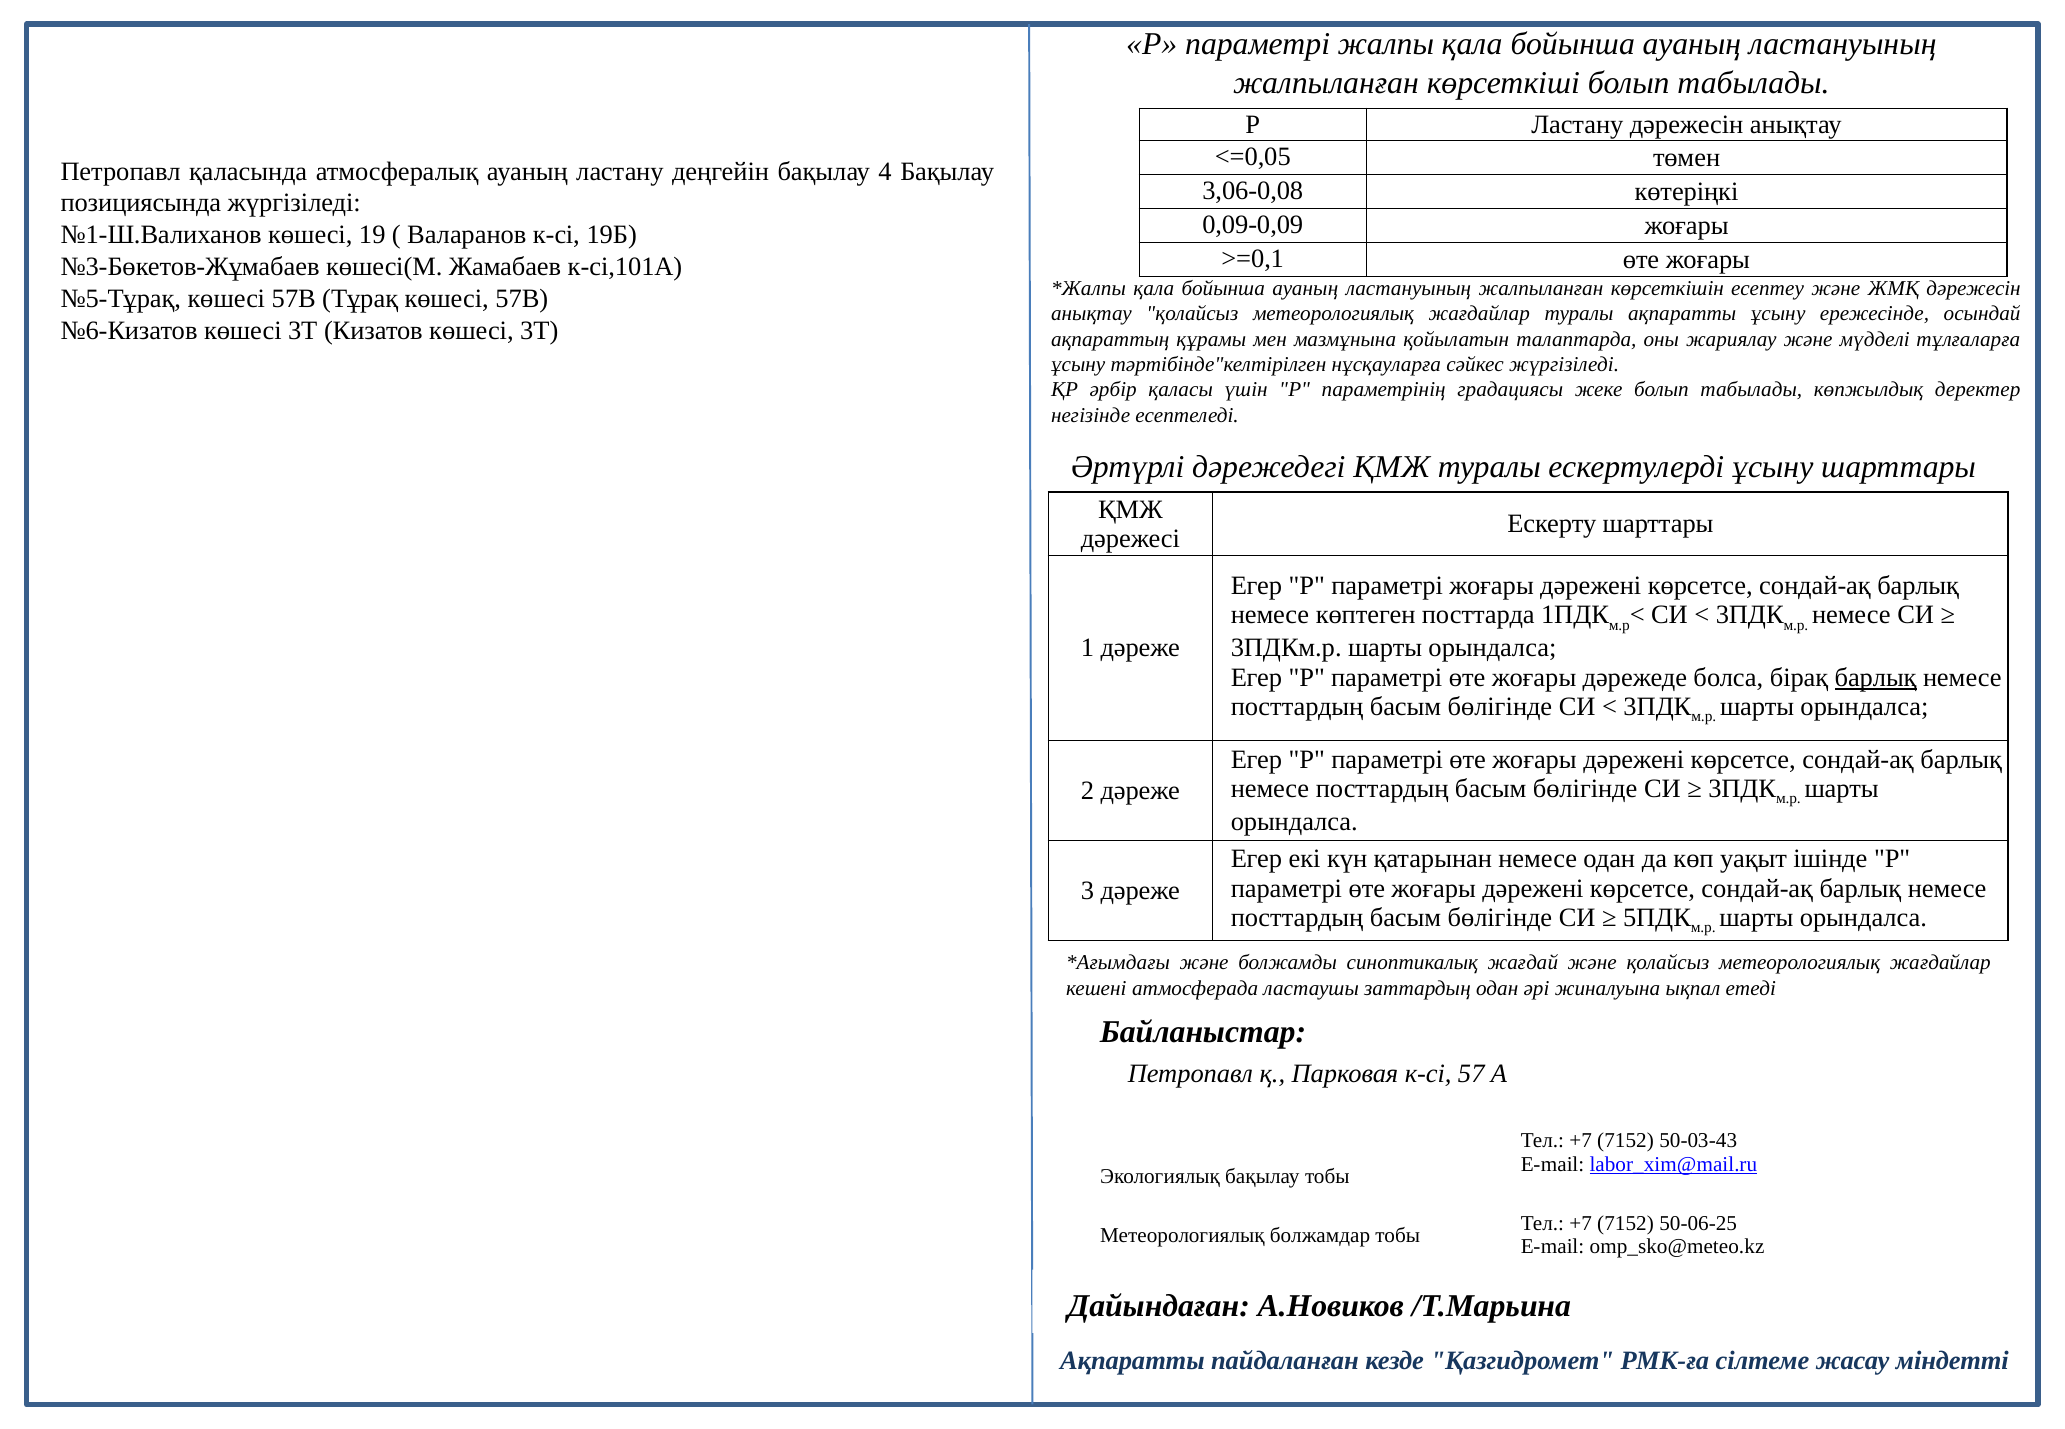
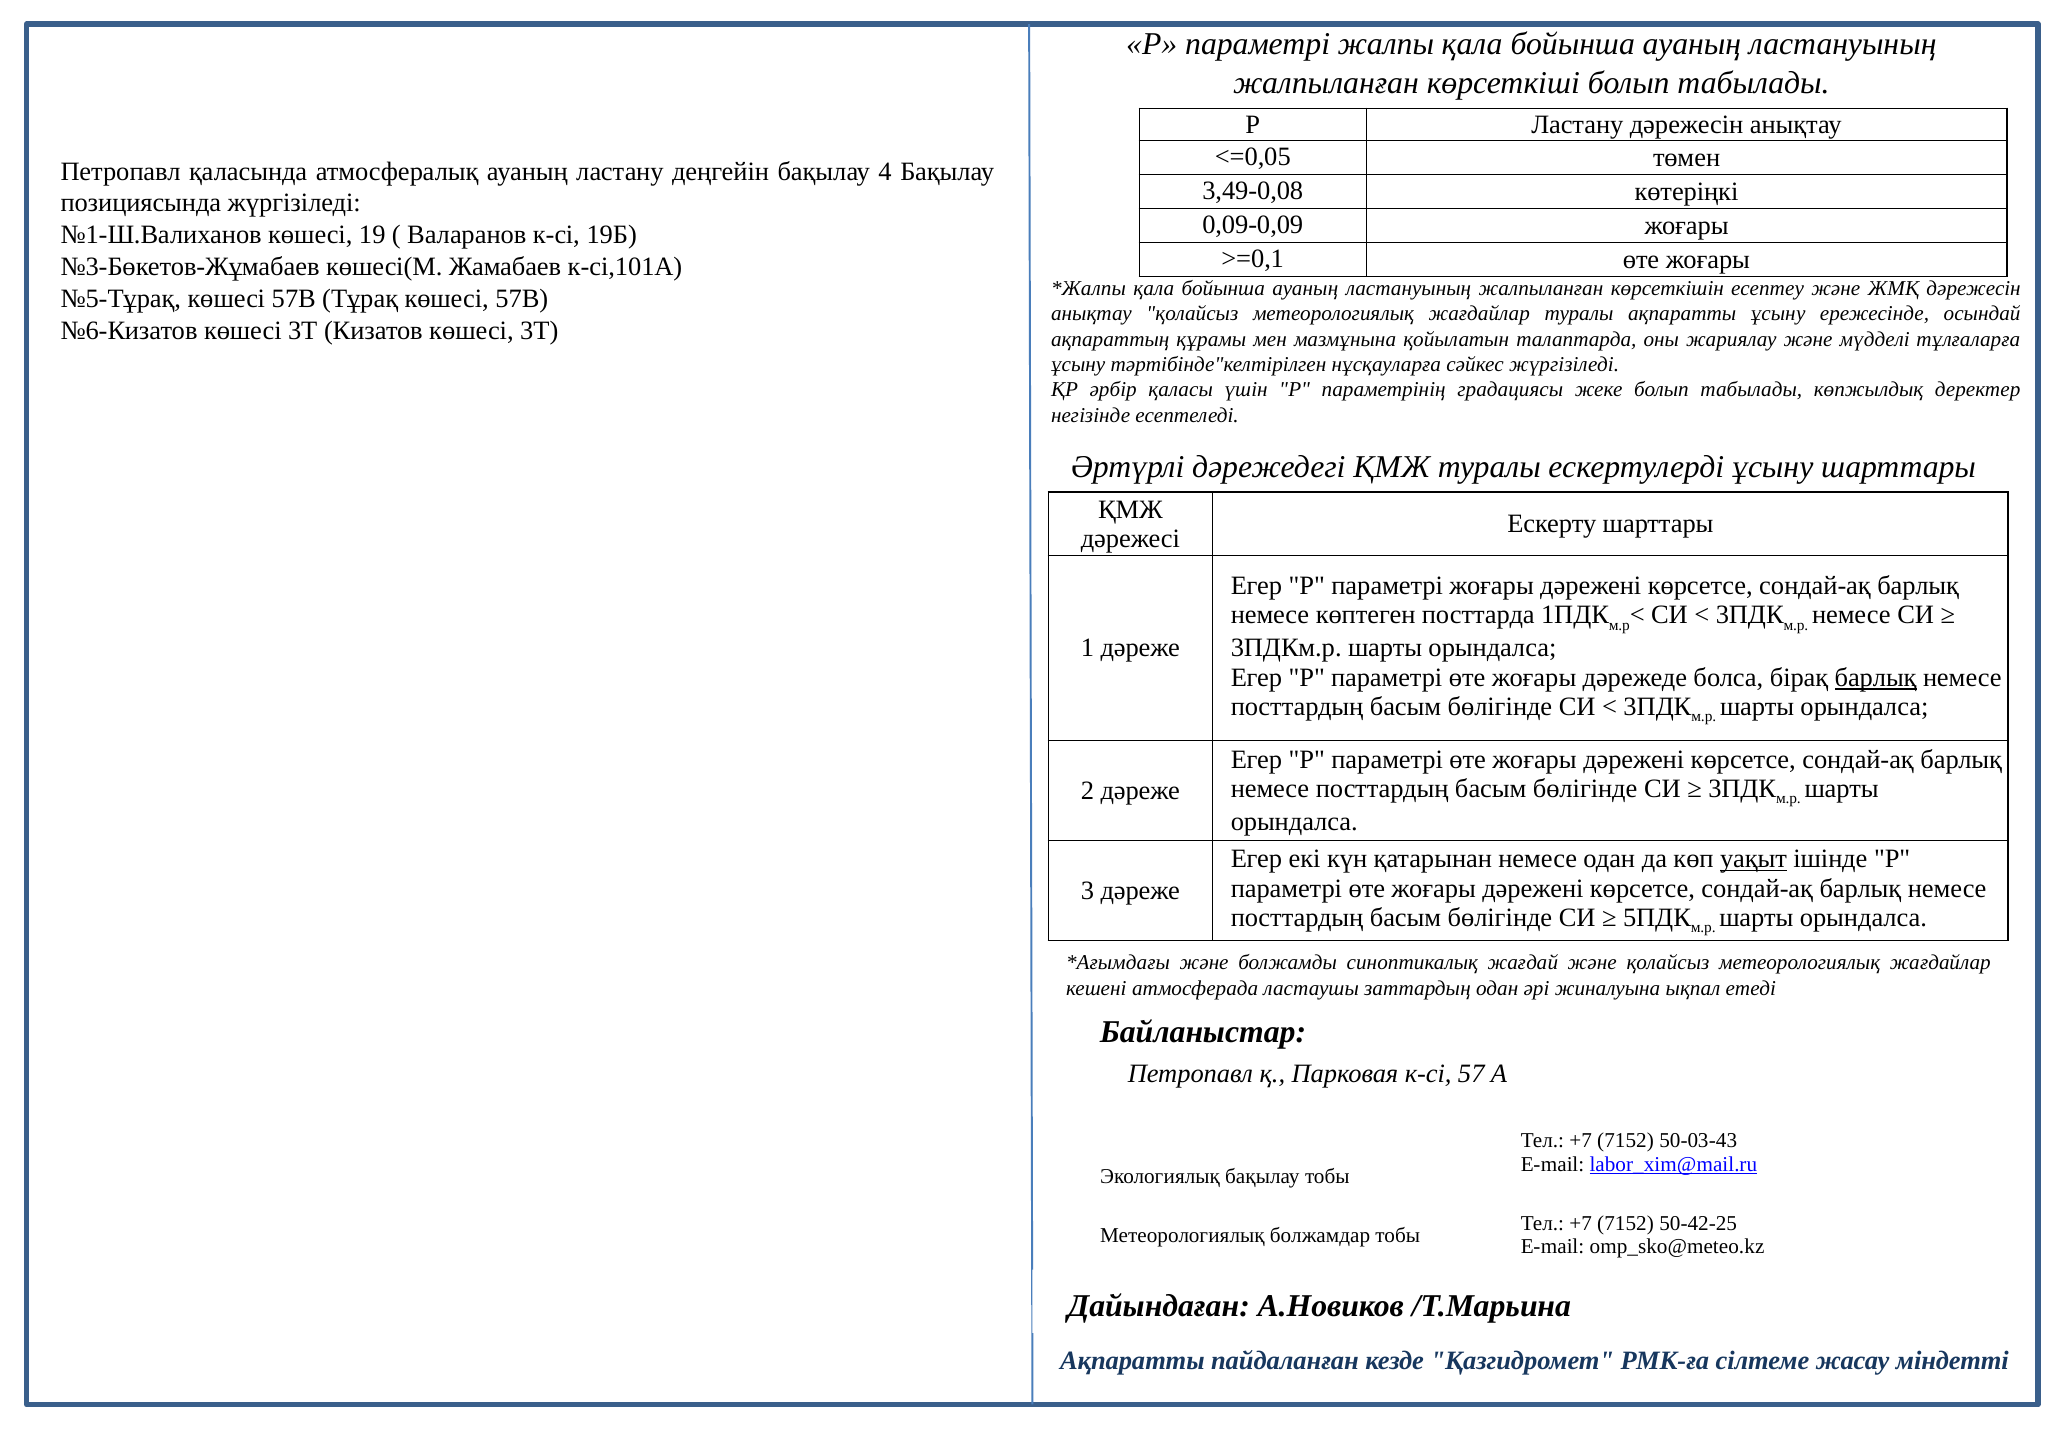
3,06-0,08: 3,06-0,08 -> 3,49-0,08
уақыт underline: none -> present
50-06-25: 50-06-25 -> 50-42-25
